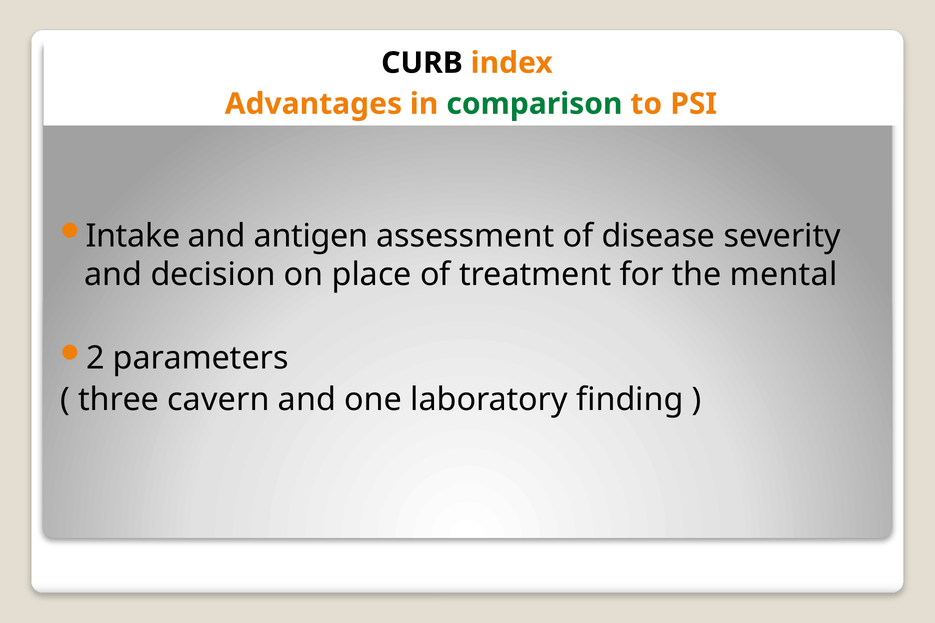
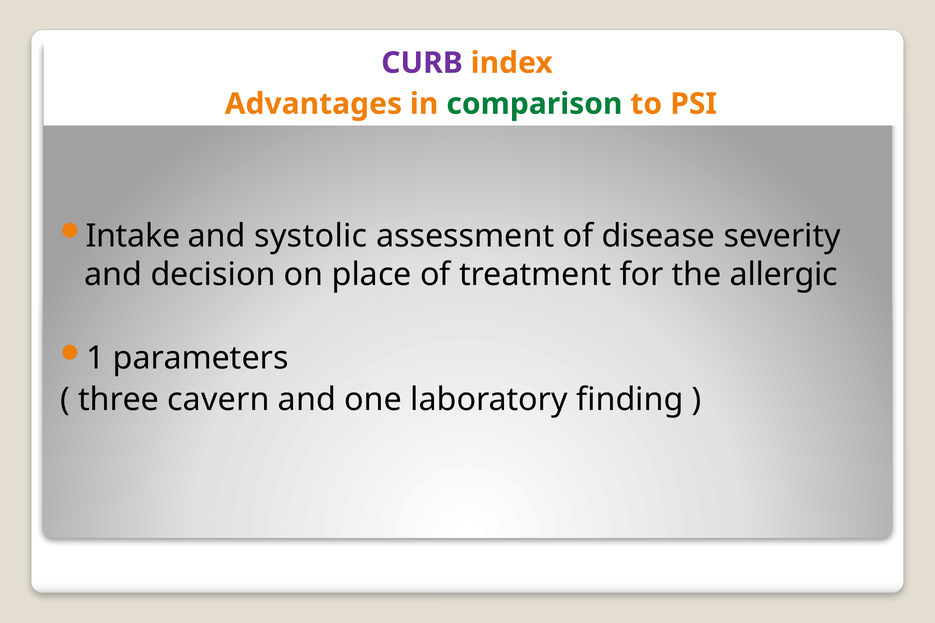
CURB colour: black -> purple
antigen: antigen -> systolic
mental: mental -> allergic
2: 2 -> 1
